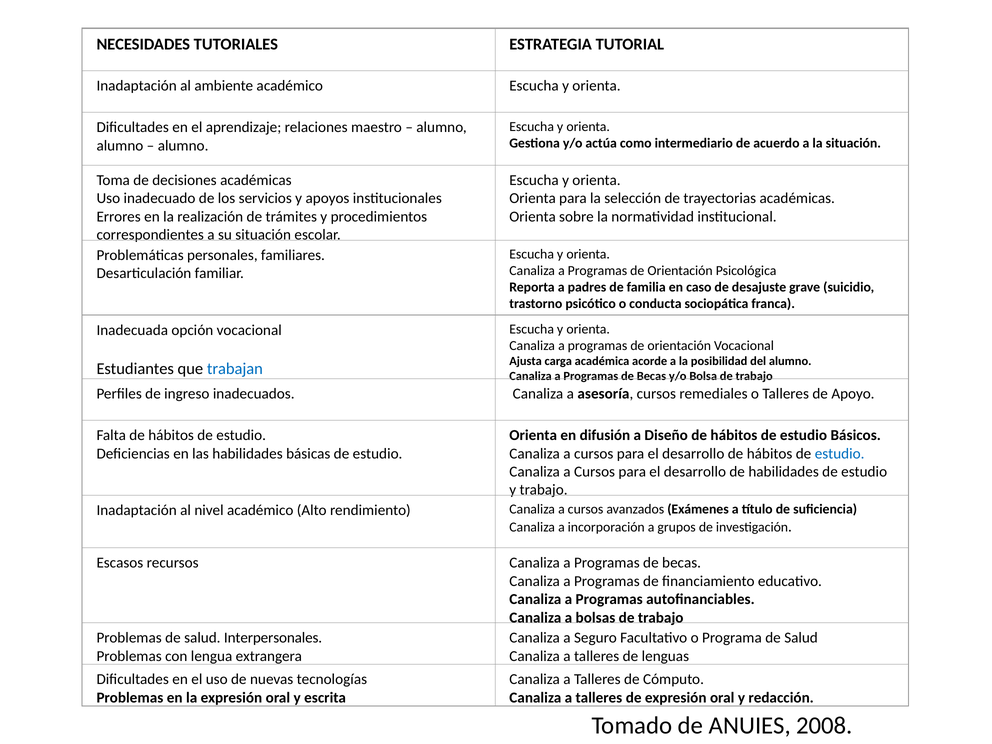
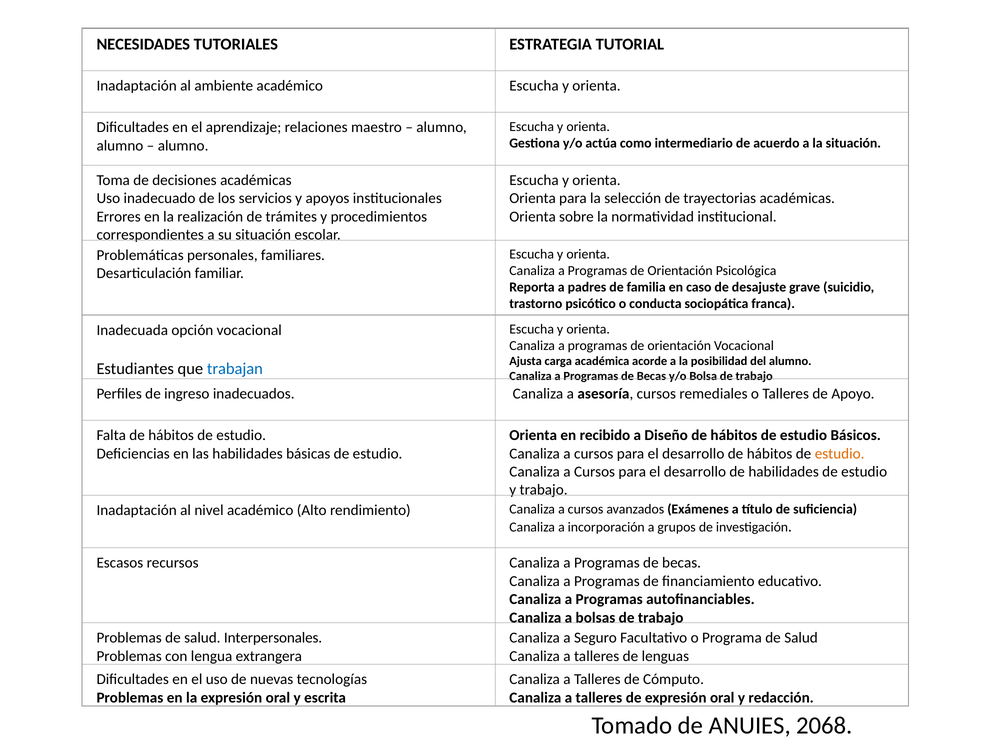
difusión: difusión -> recibido
estudio at (840, 454) colour: blue -> orange
2008: 2008 -> 2068
